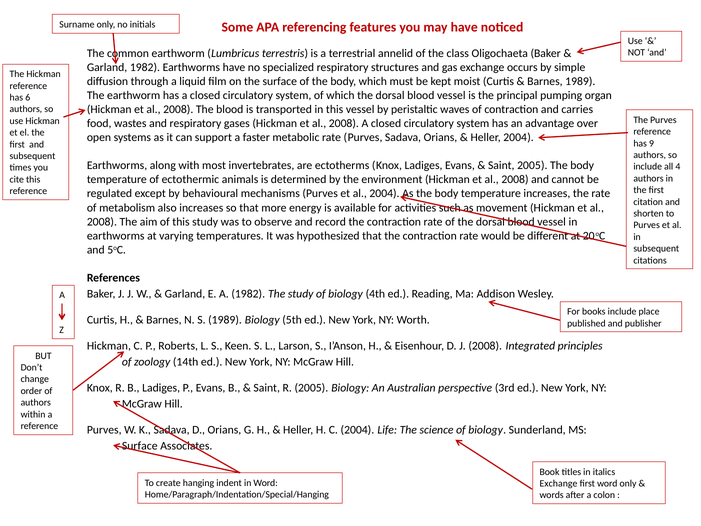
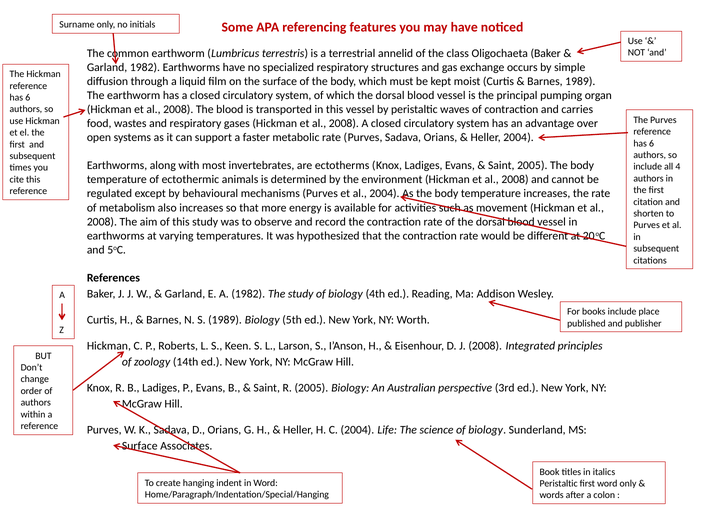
9 at (652, 143): 9 -> 6
Exchange at (558, 483): Exchange -> Peristaltic
